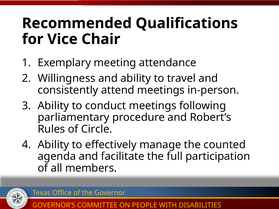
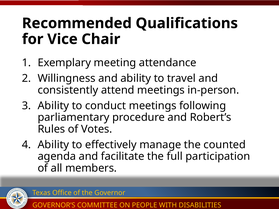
Circle: Circle -> Votes
